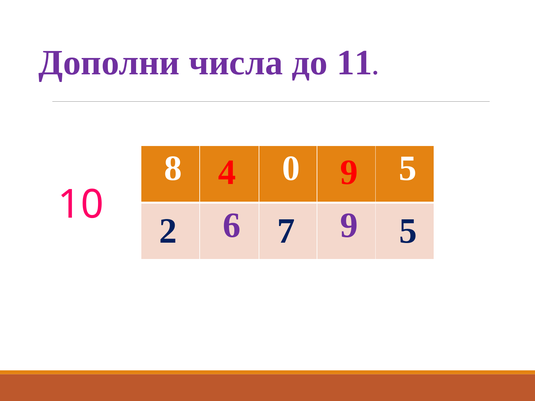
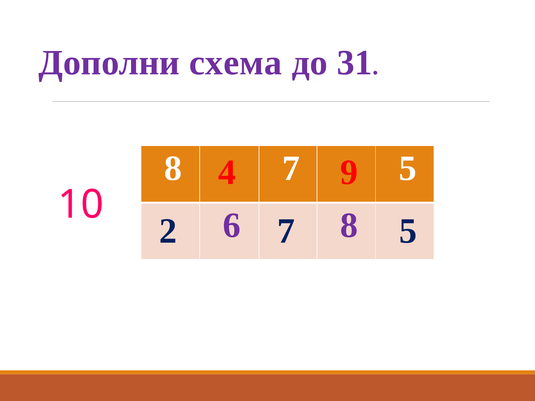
числа: числа -> схема
11: 11 -> 31
8 0: 0 -> 7
6 9: 9 -> 8
